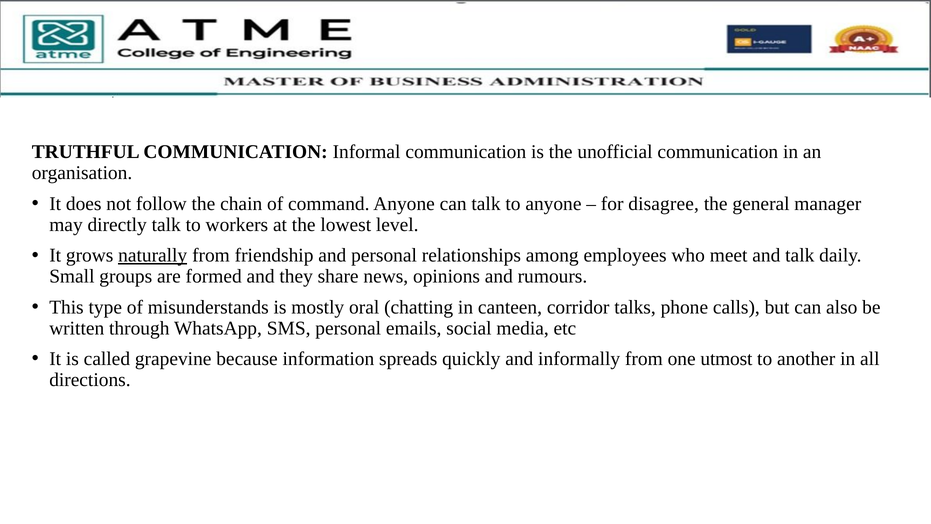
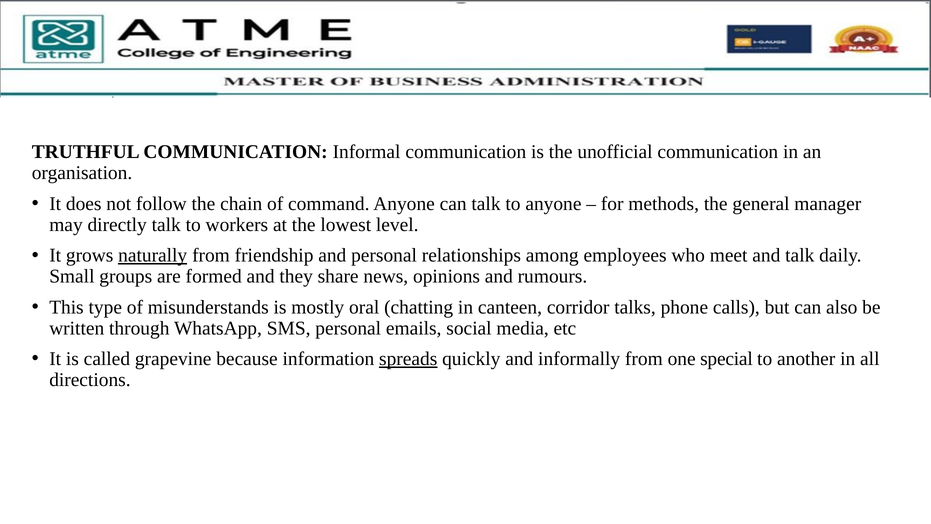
disagree: disagree -> methods
spreads underline: none -> present
utmost: utmost -> special
